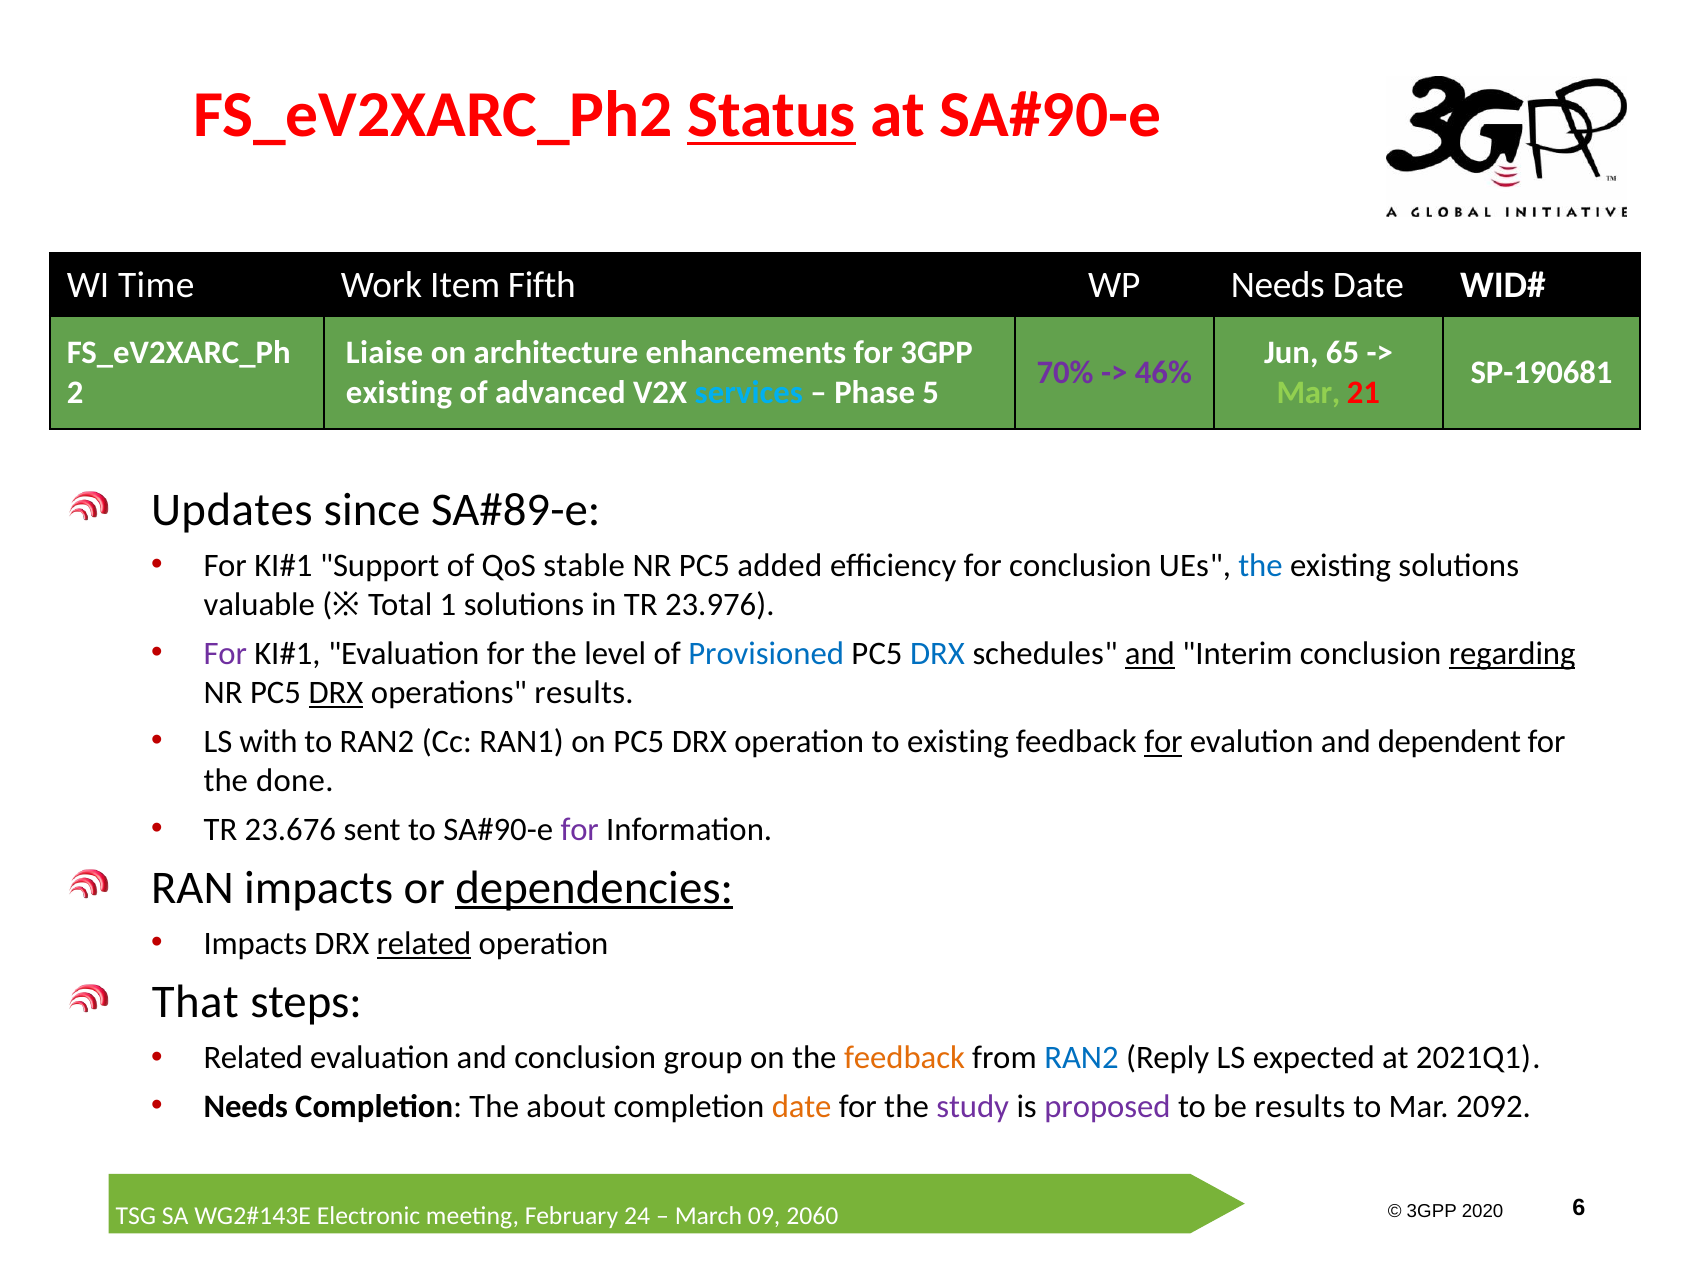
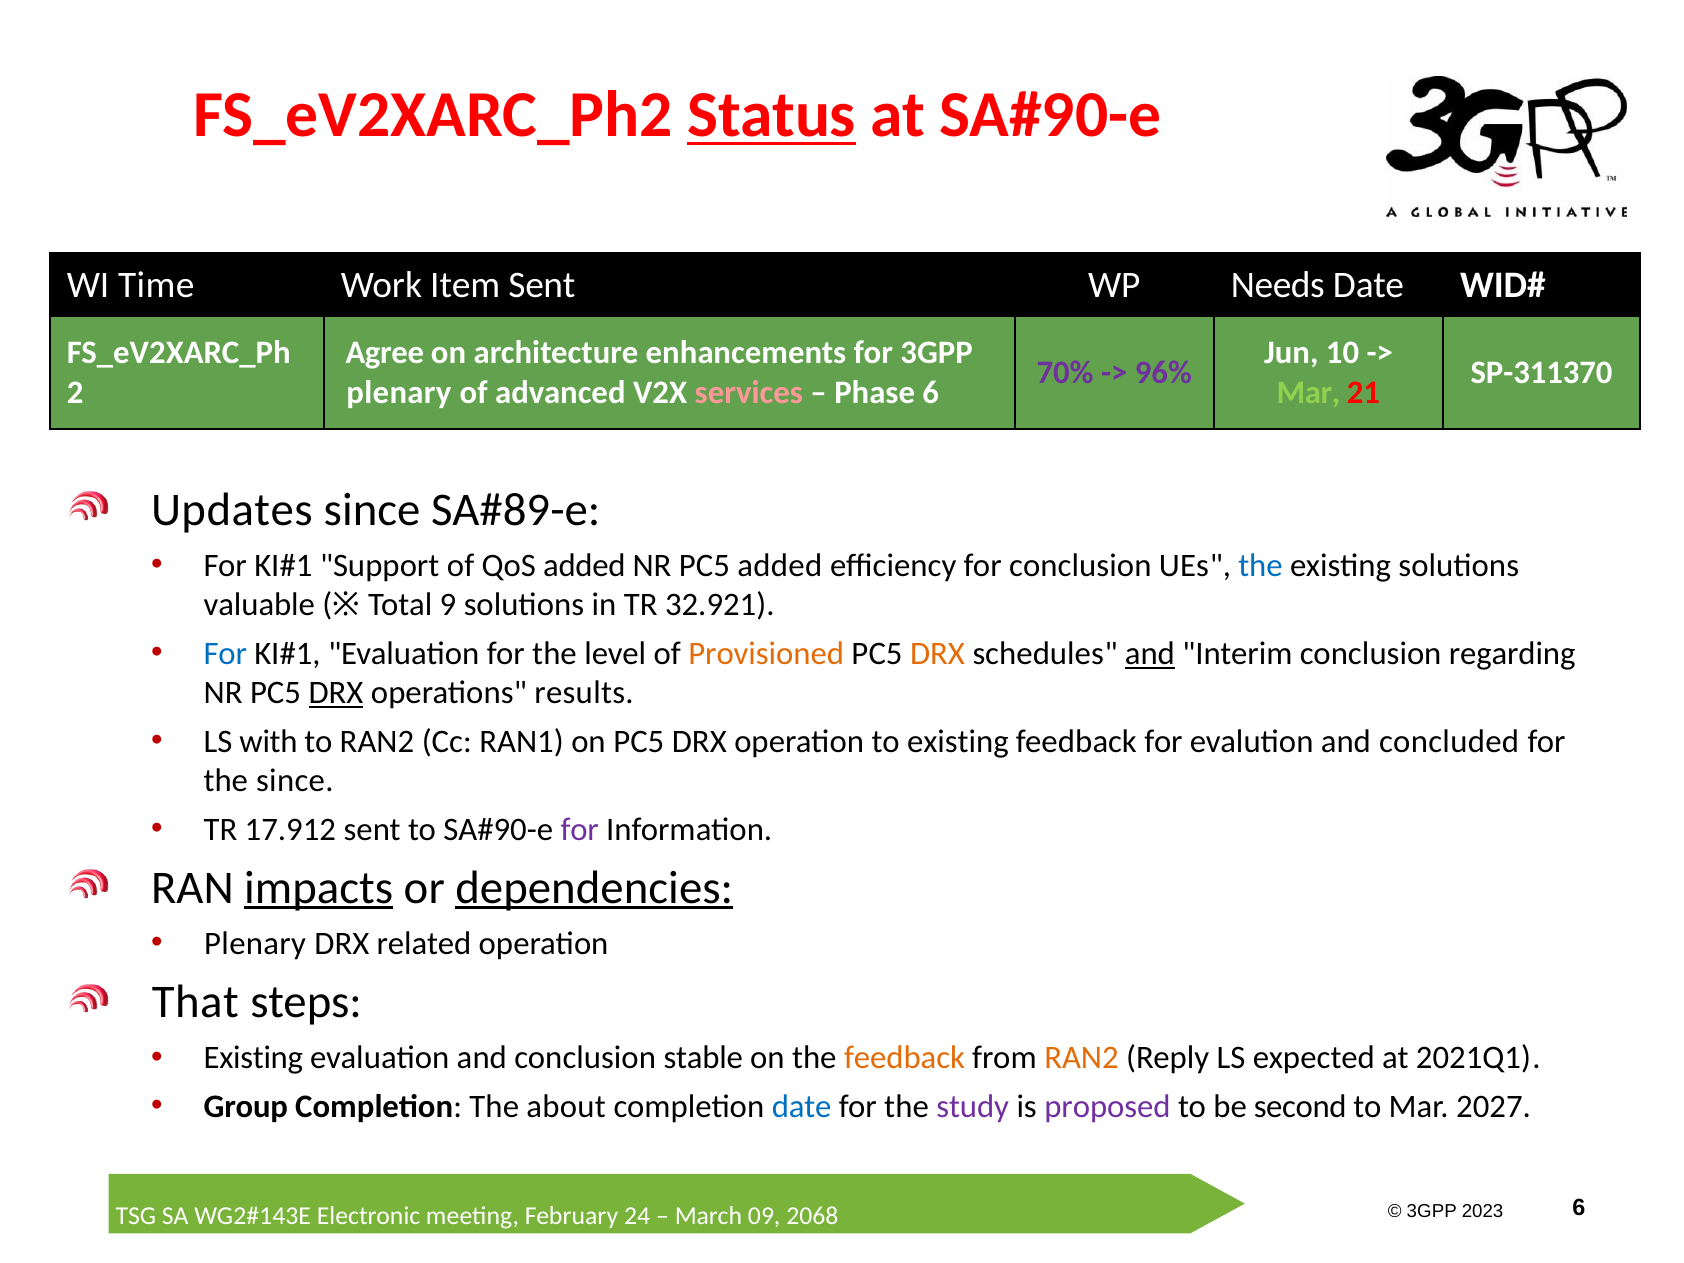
Item Fifth: Fifth -> Sent
Liaise: Liaise -> Agree
65: 65 -> 10
46%: 46% -> 96%
SP-190681: SP-190681 -> SP-311370
existing at (399, 393): existing -> plenary
services colour: light blue -> pink
Phase 5: 5 -> 6
QoS stable: stable -> added
1: 1 -> 9
23.976: 23.976 -> 32.921
For at (225, 654) colour: purple -> blue
Provisioned colour: blue -> orange
DRX at (937, 654) colour: blue -> orange
regarding underline: present -> none
for at (1163, 742) underline: present -> none
dependent: dependent -> concluded
the done: done -> since
23.676: 23.676 -> 17.912
impacts at (319, 888) underline: none -> present
Impacts at (255, 944): Impacts -> Plenary
related at (424, 944) underline: present -> none
Related at (253, 1058): Related -> Existing
group: group -> stable
RAN2 at (1081, 1058) colour: blue -> orange
Needs at (246, 1107): Needs -> Group
date at (802, 1107) colour: orange -> blue
be results: results -> second
2092: 2092 -> 2027
2020: 2020 -> 2023
2060: 2060 -> 2068
